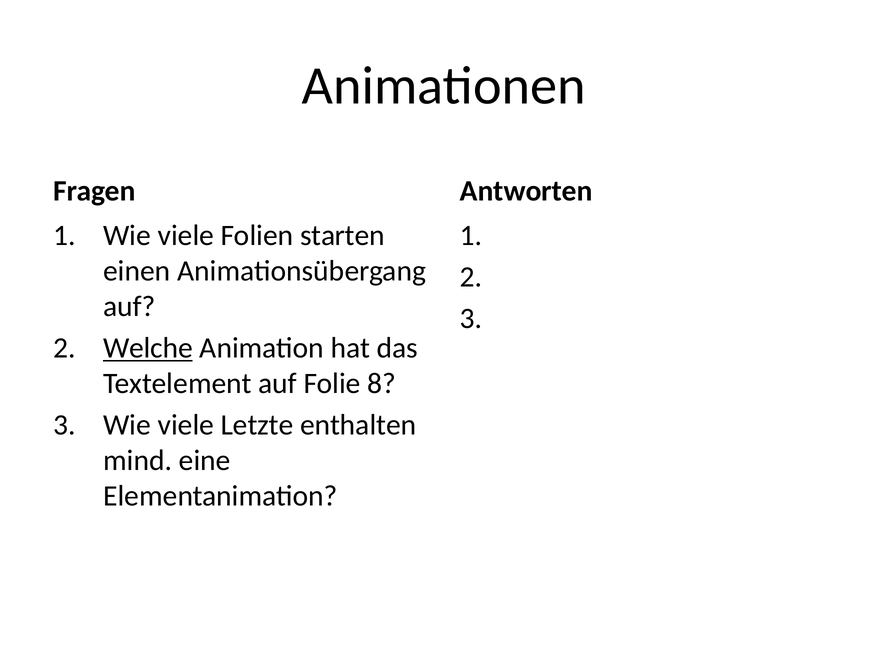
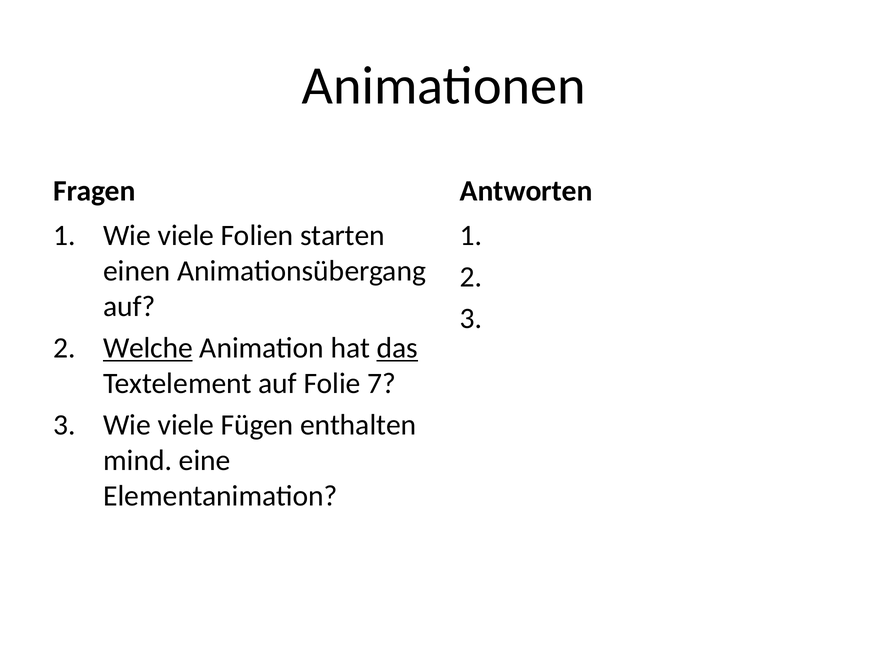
das underline: none -> present
8: 8 -> 7
Letzte: Letzte -> Fügen
